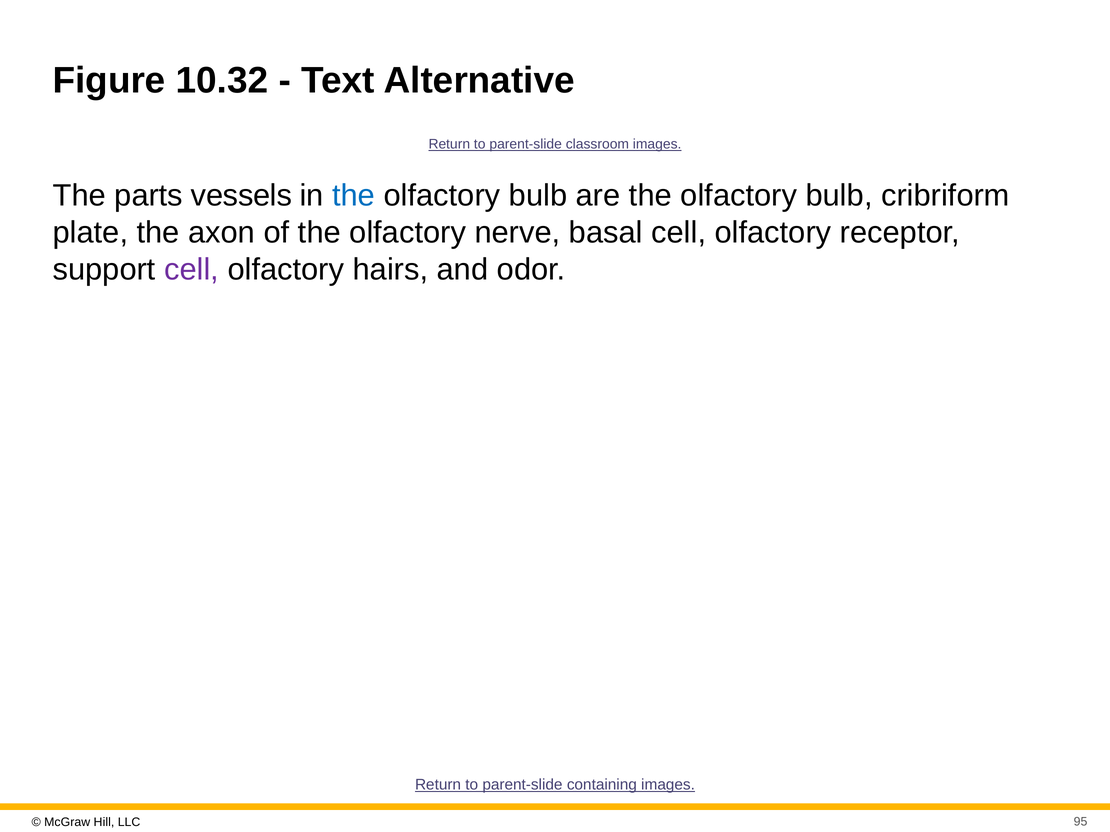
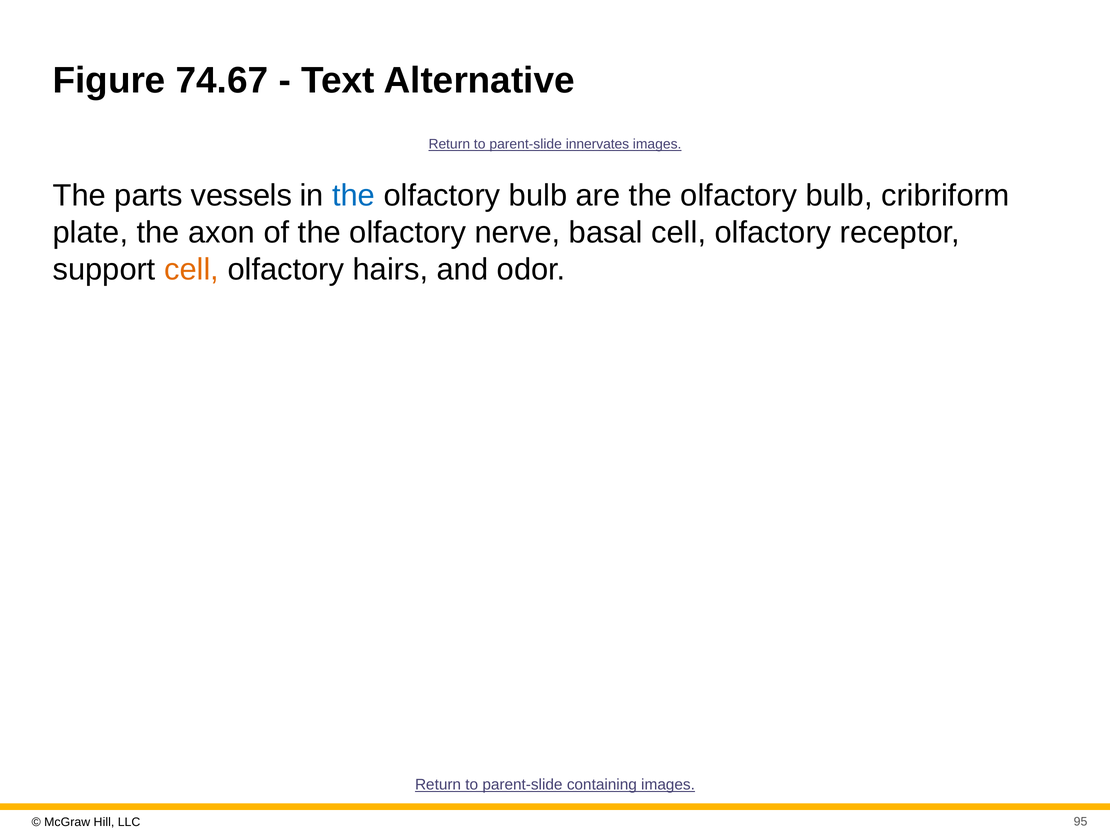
10.32: 10.32 -> 74.67
classroom: classroom -> innervates
cell at (192, 270) colour: purple -> orange
